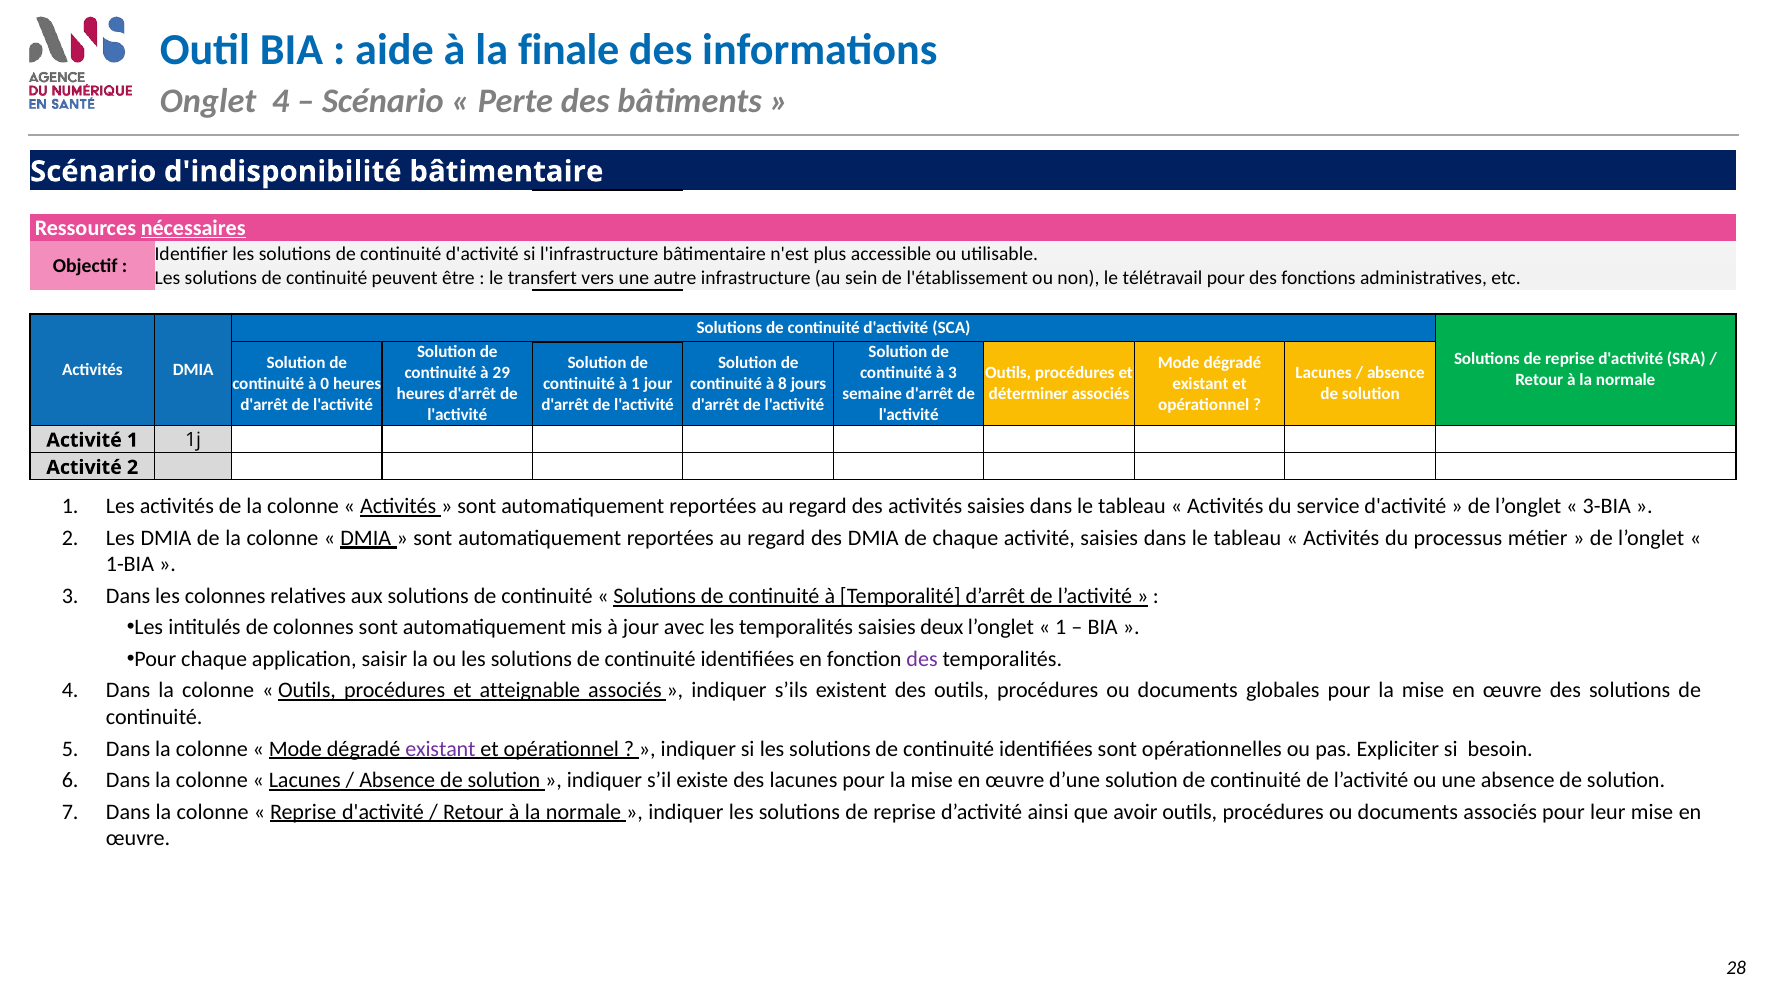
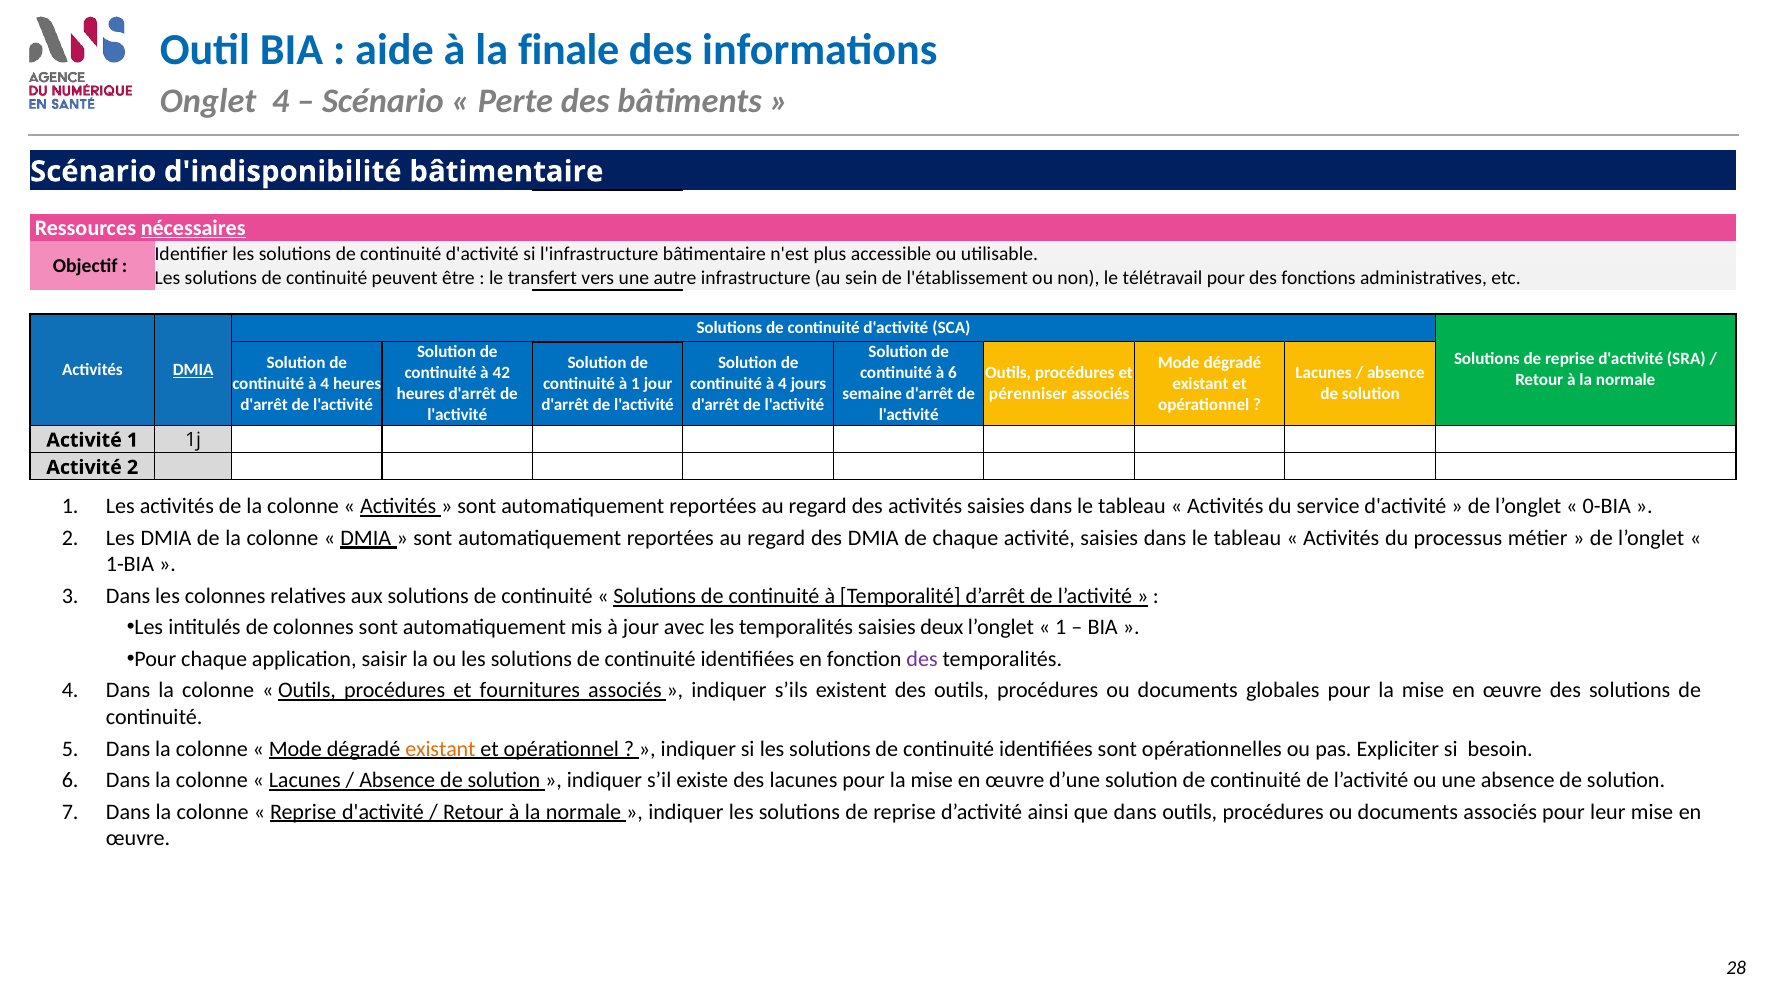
DMIA at (193, 370) underline: none -> present
29: 29 -> 42
à 3: 3 -> 6
0 at (325, 384): 0 -> 4
8 at (783, 384): 8 -> 4
déterminer: déterminer -> pérenniser
3-BIA: 3-BIA -> 0-BIA
atteignable: atteignable -> fournitures
existant at (440, 749) colour: purple -> orange
que avoir: avoir -> dans
